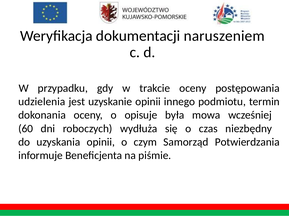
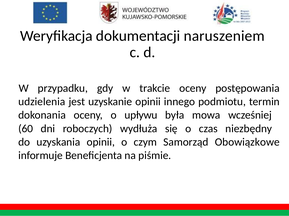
opisuje: opisuje -> upływu
Potwierdzania: Potwierdzania -> Obowiązkowe
